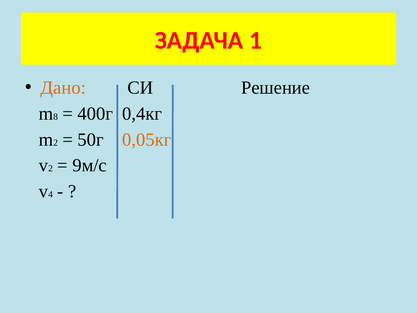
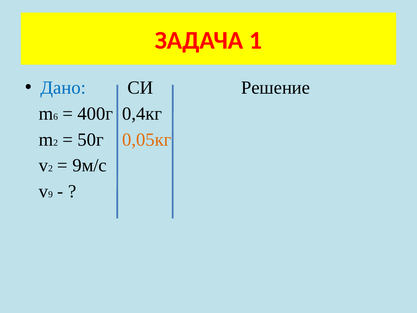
Дано colour: orange -> blue
8: 8 -> 6
4: 4 -> 9
